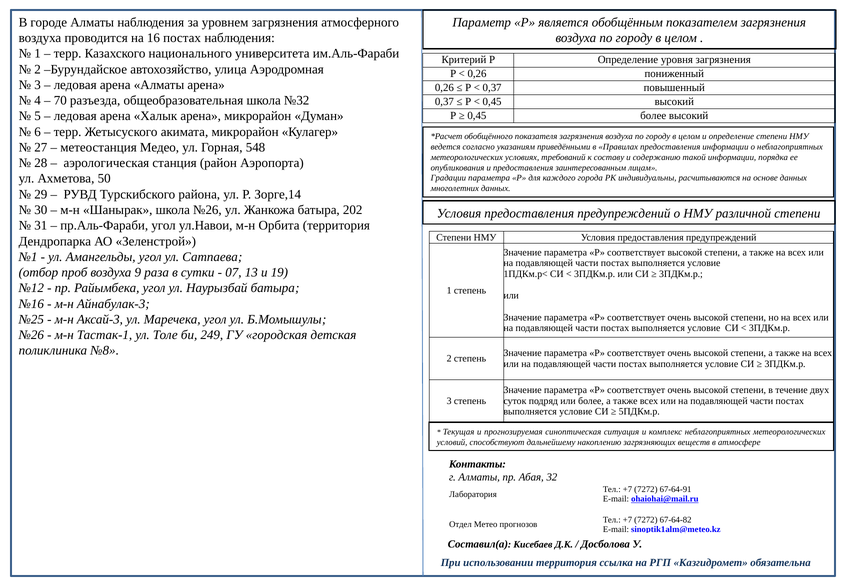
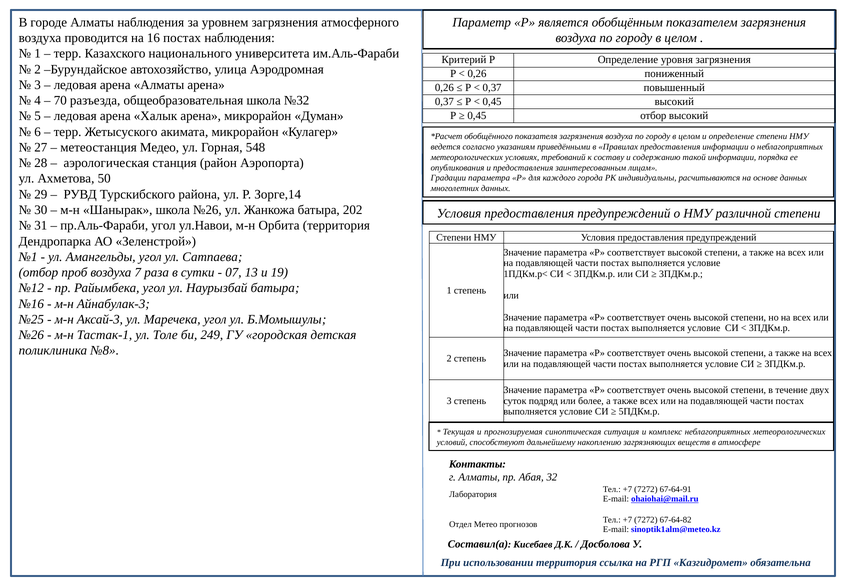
0,45 более: более -> отбор
9: 9 -> 7
